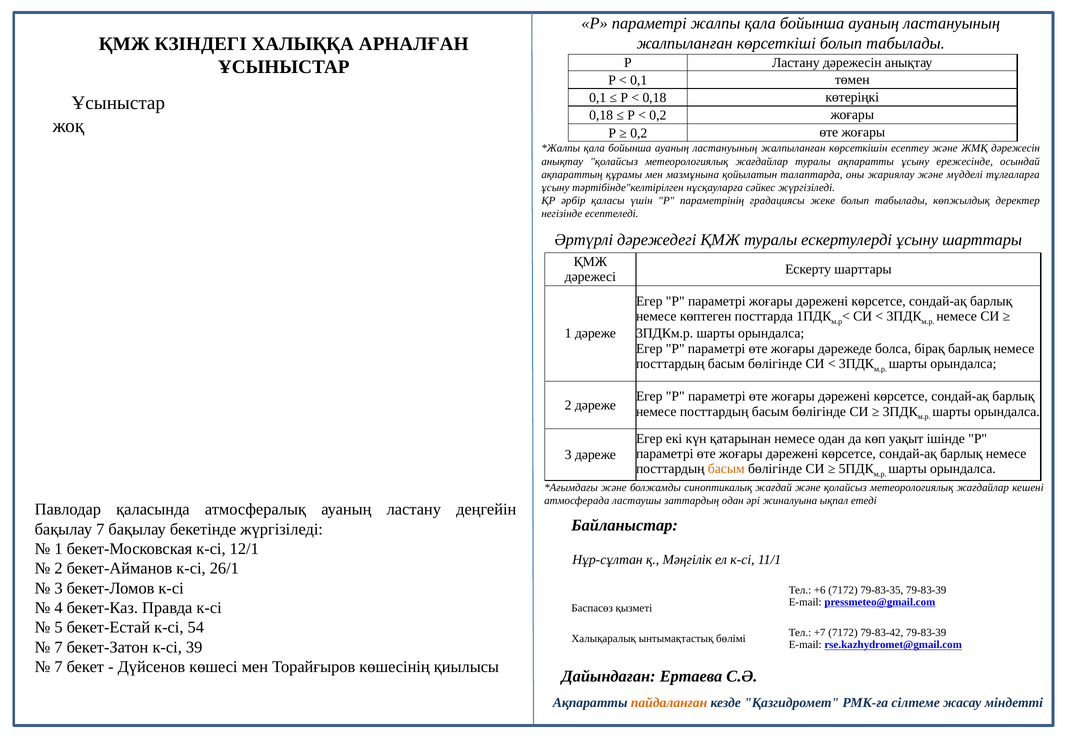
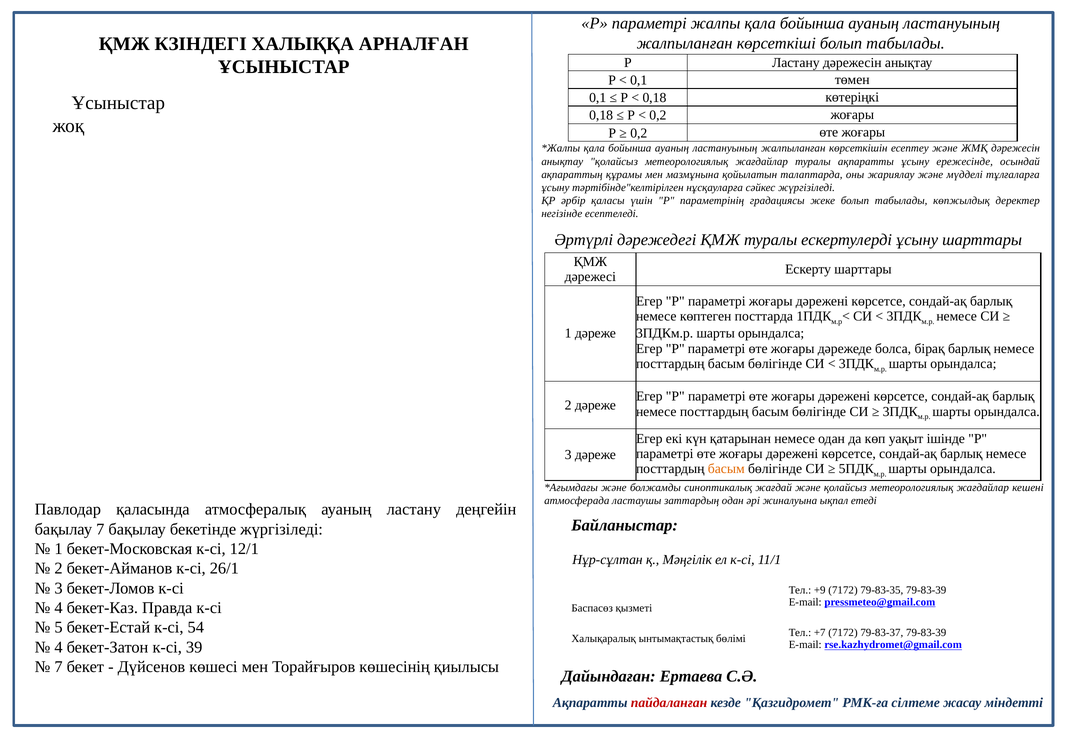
+6: +6 -> +9
79-83-42: 79-83-42 -> 79-83-37
7 at (59, 648): 7 -> 4
пайдаланған colour: orange -> red
